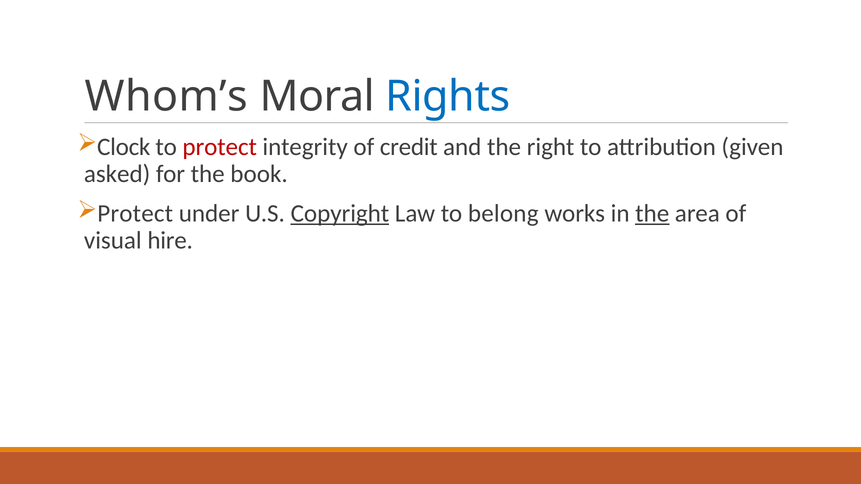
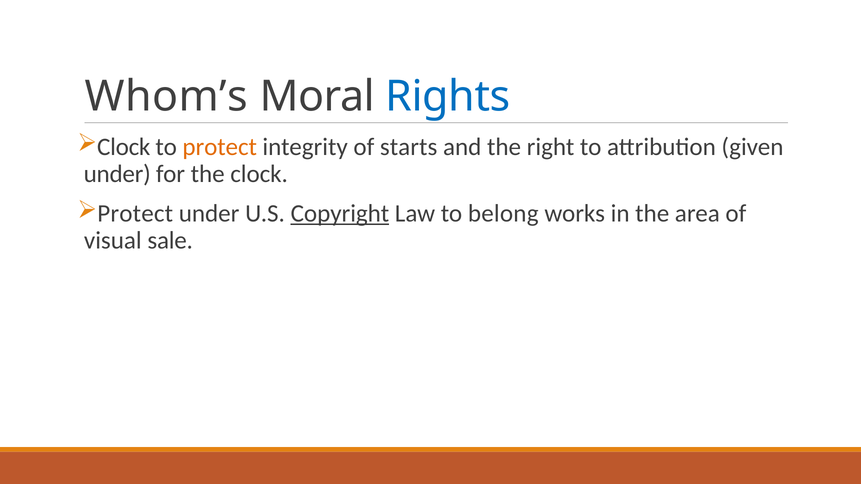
protect at (220, 147) colour: red -> orange
credit: credit -> starts
asked at (117, 174): asked -> under
the book: book -> clock
the at (652, 214) underline: present -> none
hire: hire -> sale
